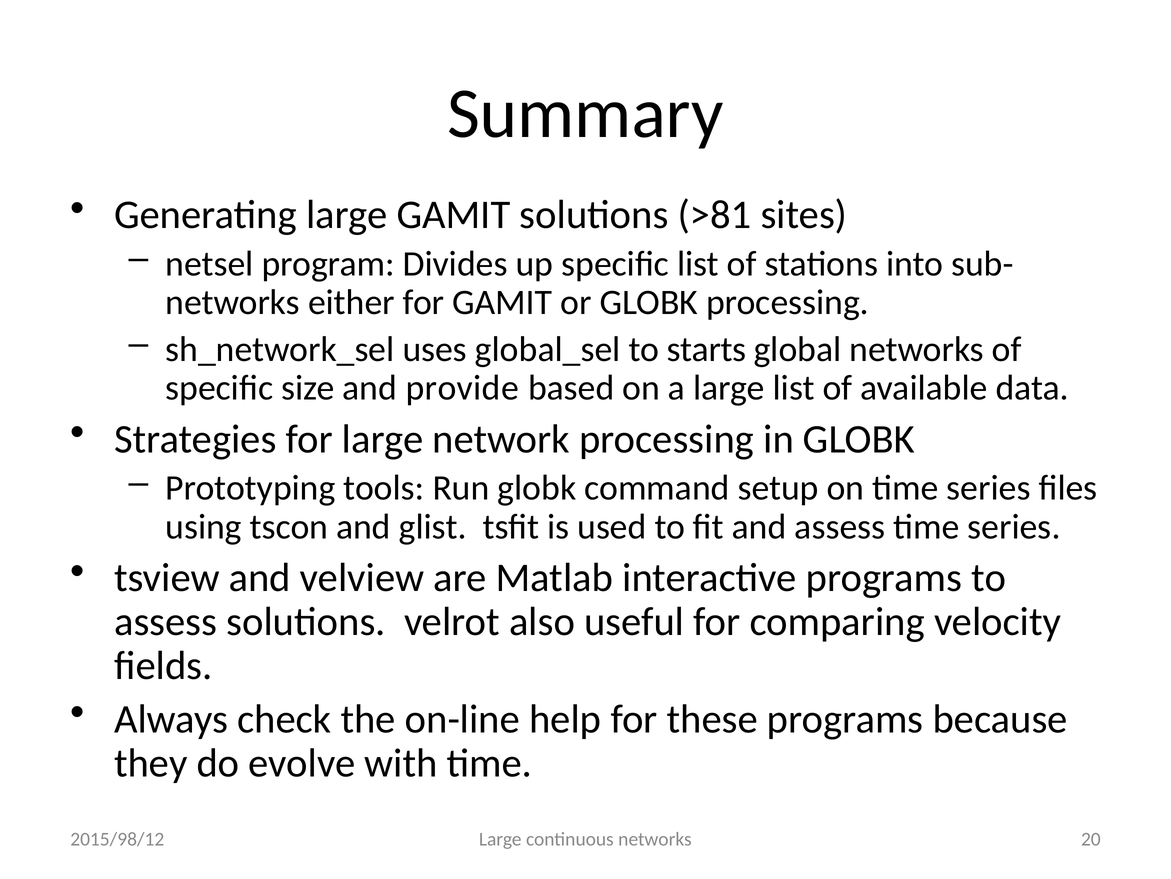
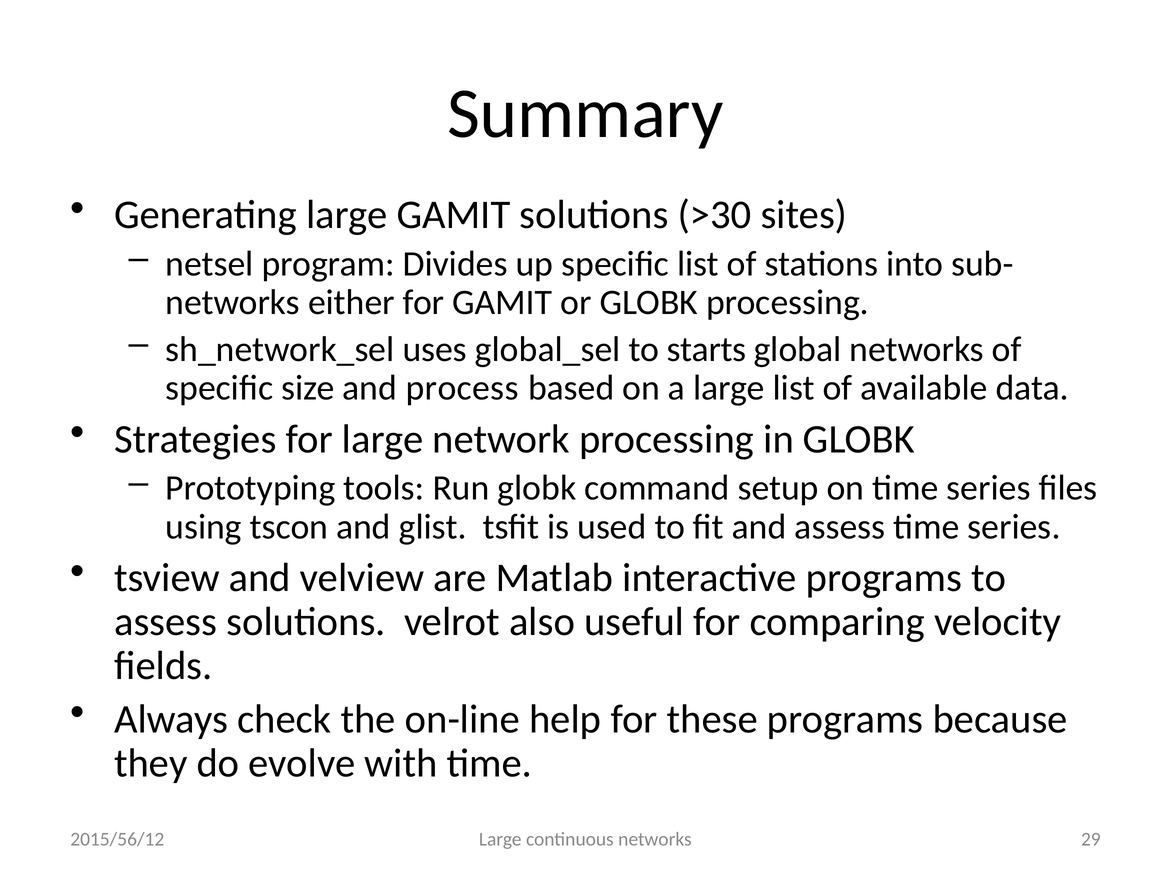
>81: >81 -> >30
provide: provide -> process
20: 20 -> 29
2015/98/12: 2015/98/12 -> 2015/56/12
